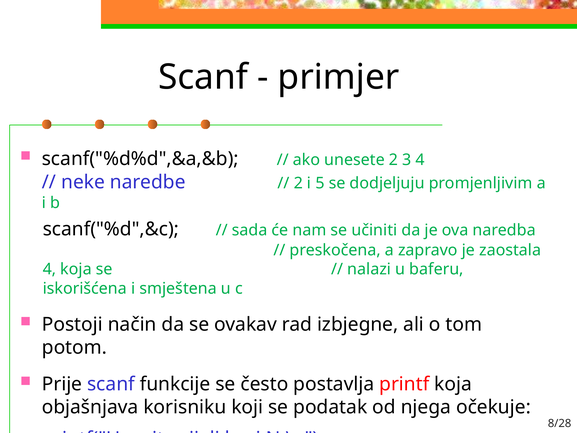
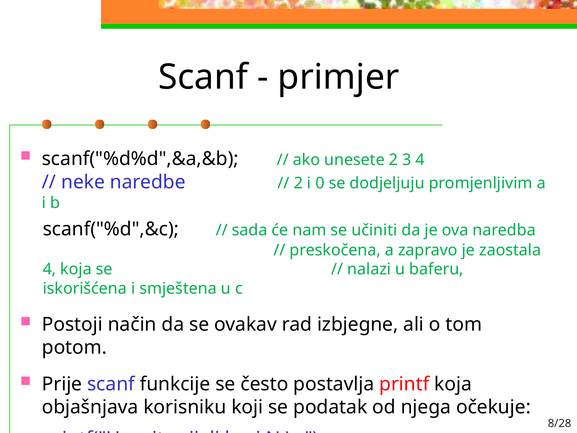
5: 5 -> 0
